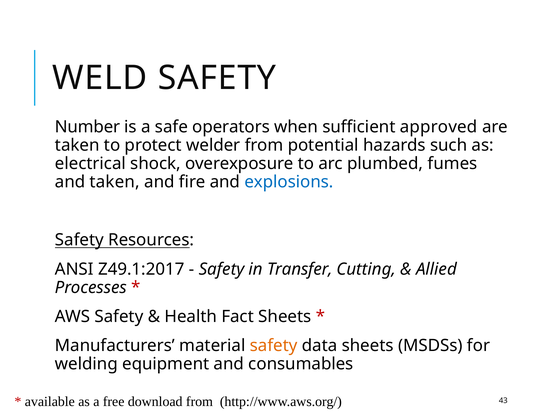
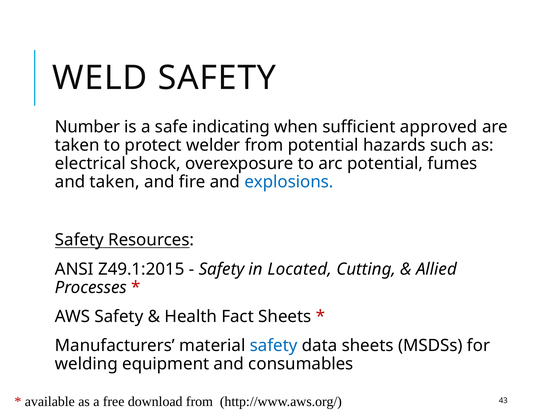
operators: operators -> indicating
arc plumbed: plumbed -> potential
Z49.1:2017: Z49.1:2017 -> Z49.1:2015
Transfer: Transfer -> Located
safety at (274, 346) colour: orange -> blue
